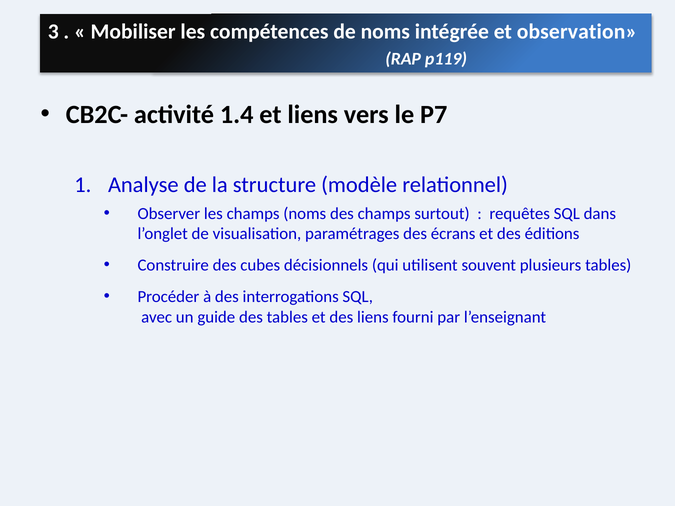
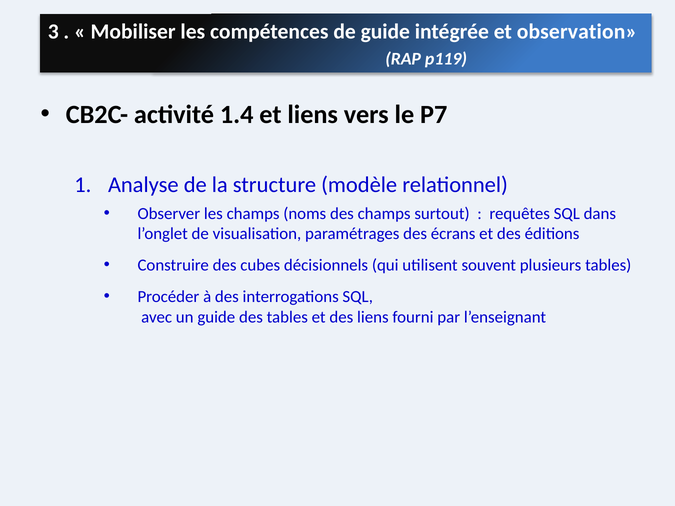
de noms: noms -> guide
